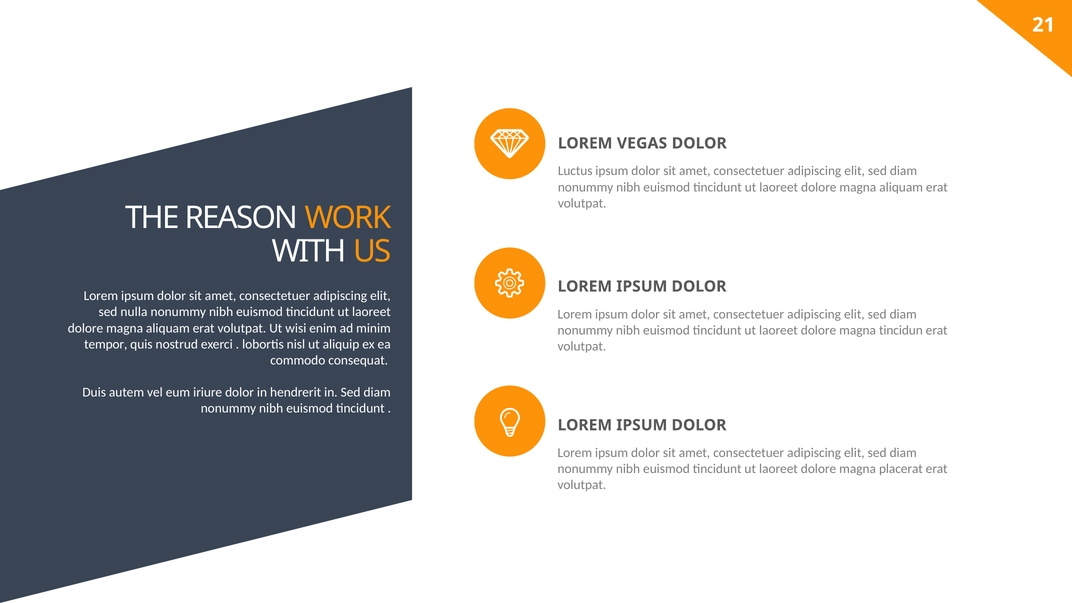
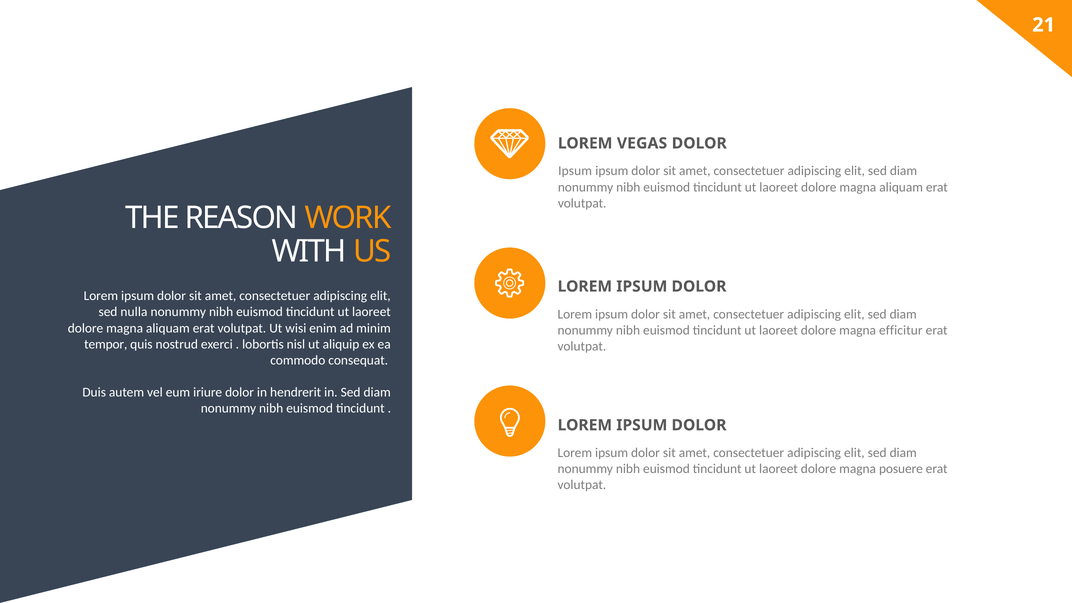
Luctus at (575, 171): Luctus -> Ipsum
tincidun: tincidun -> efficitur
placerat: placerat -> posuere
